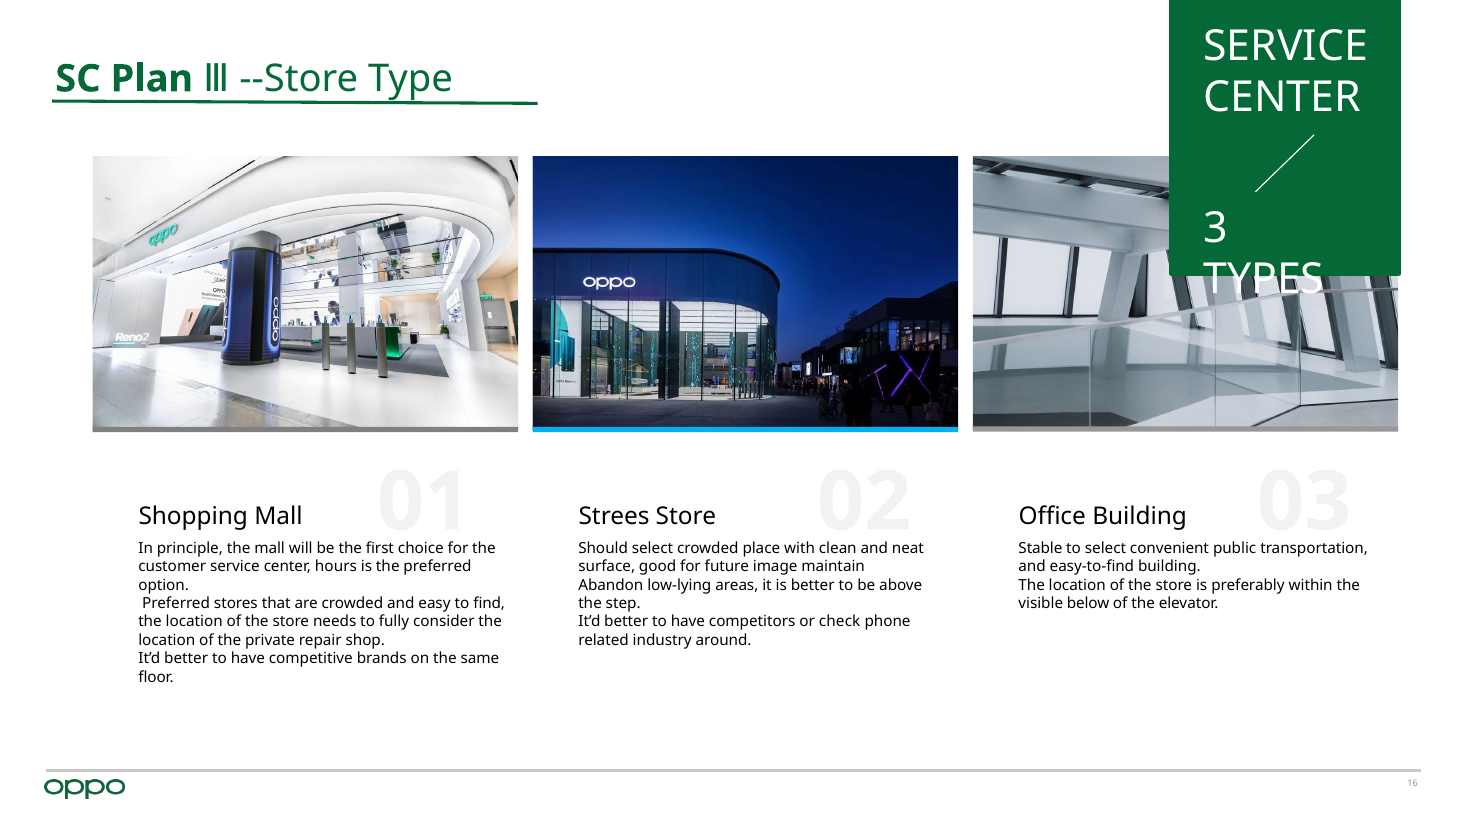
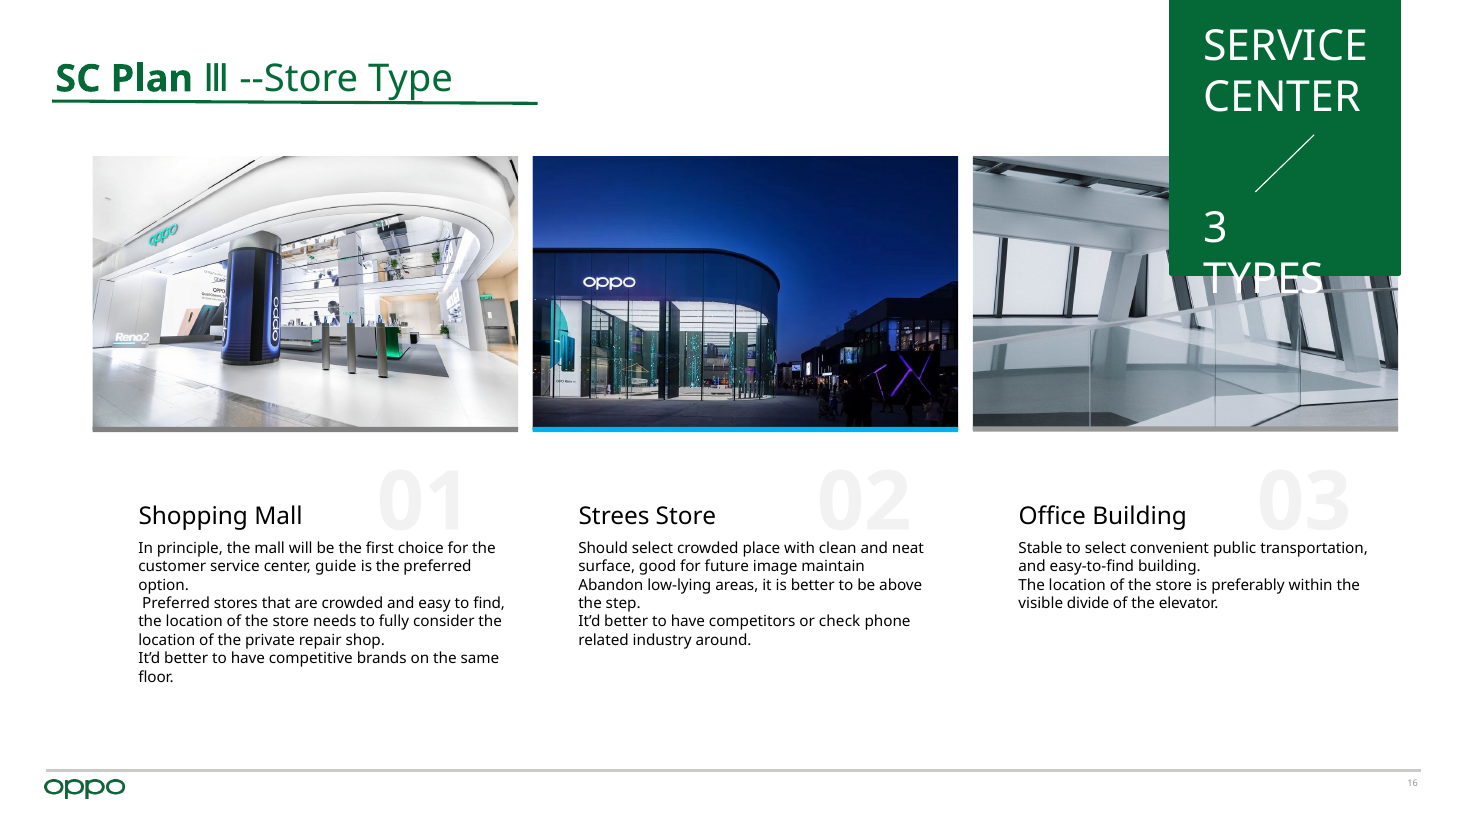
hours: hours -> guide
below: below -> divide
